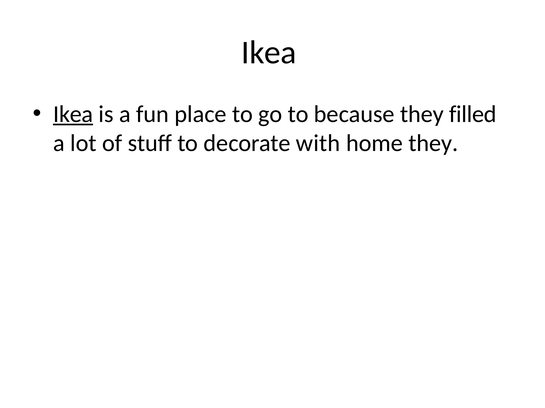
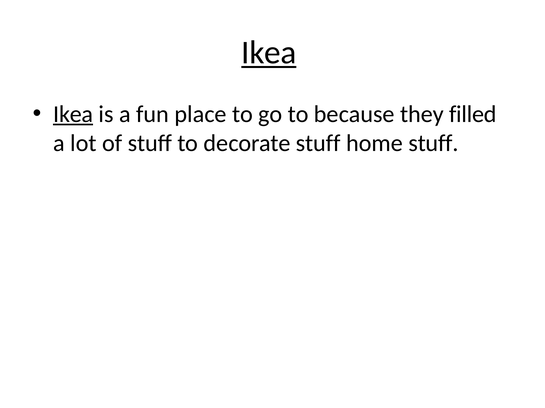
Ikea at (269, 53) underline: none -> present
decorate with: with -> stuff
home they: they -> stuff
